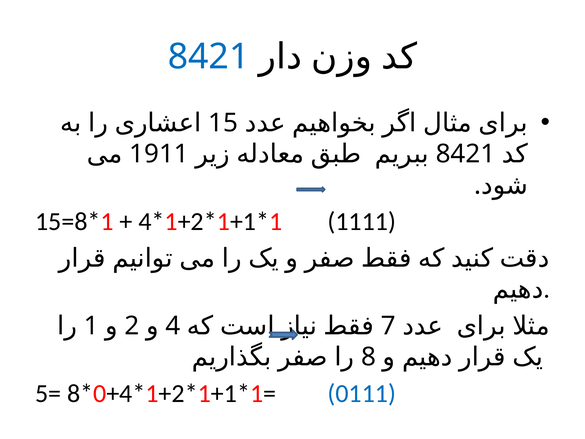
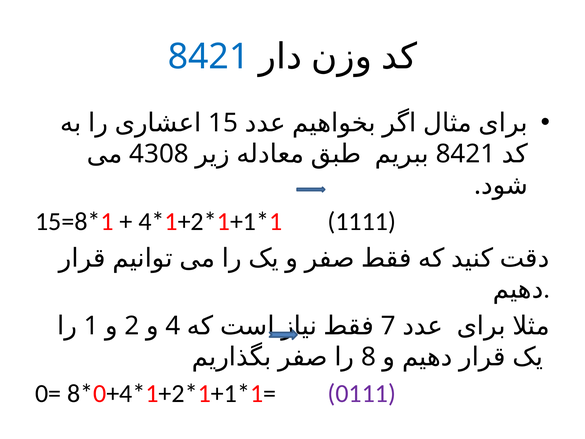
1911: 1911 -> 4308
5=: 5= -> 0=
0111 colour: blue -> purple
